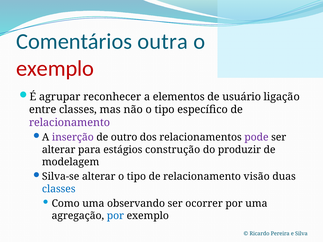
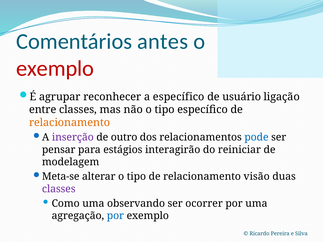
outra: outra -> antes
a elementos: elementos -> específico
relacionamento at (70, 123) colour: purple -> orange
pode colour: purple -> blue
alterar at (59, 150): alterar -> pensar
construção: construção -> interagirão
produzir: produzir -> reiniciar
Silva-se: Silva-se -> Meta-se
classes at (59, 189) colour: blue -> purple
